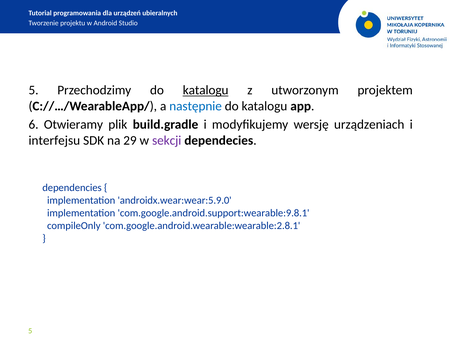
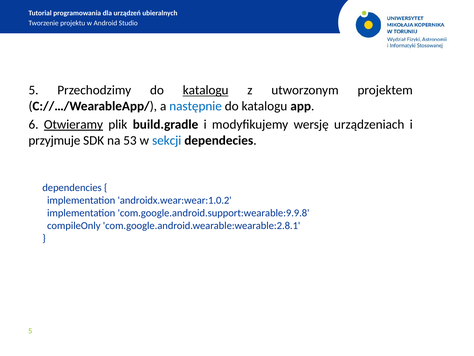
Otwieramy underline: none -> present
interfejsu: interfejsu -> przyjmuje
29: 29 -> 53
sekcji colour: purple -> blue
androidx.wear:wear:5.9.0: androidx.wear:wear:5.9.0 -> androidx.wear:wear:1.0.2
com.google.android.support:wearable:9.8.1: com.google.android.support:wearable:9.8.1 -> com.google.android.support:wearable:9.9.8
